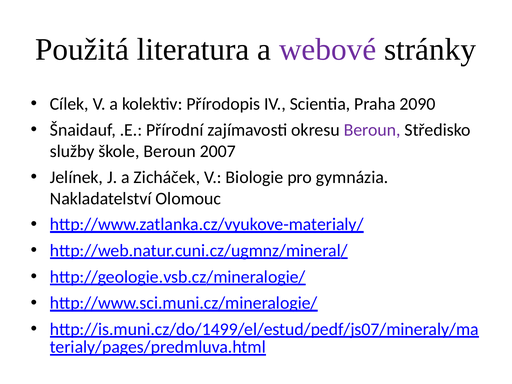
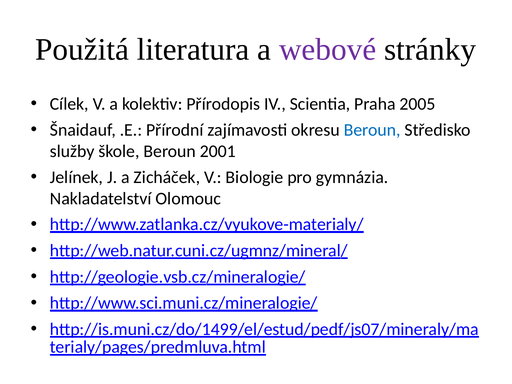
2090: 2090 -> 2005
Beroun at (372, 130) colour: purple -> blue
2007: 2007 -> 2001
